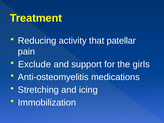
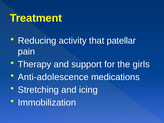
Exclude: Exclude -> Therapy
Anti-osteomyelitis: Anti-osteomyelitis -> Anti-adolescence
